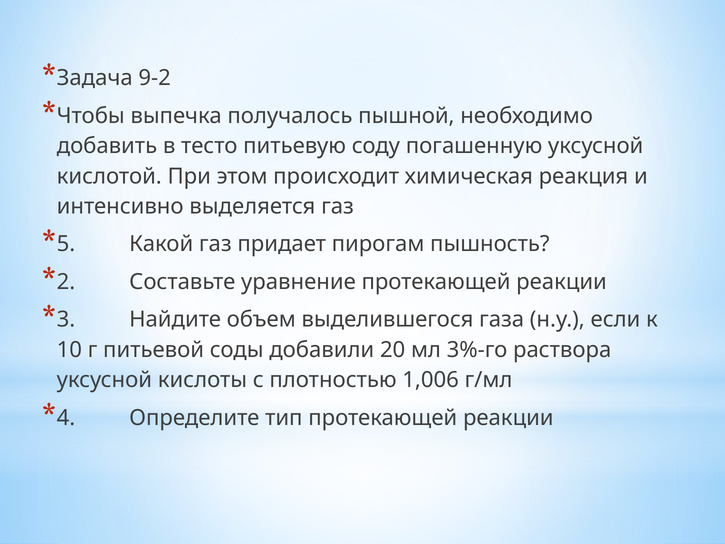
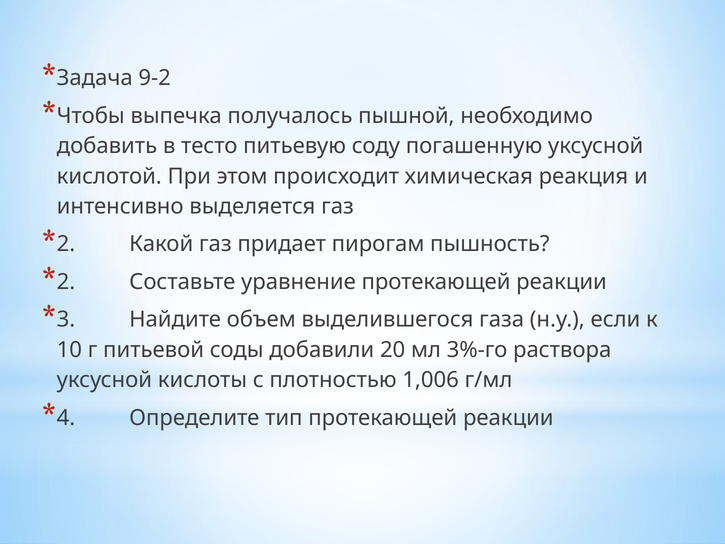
5 at (66, 244): 5 -> 2
